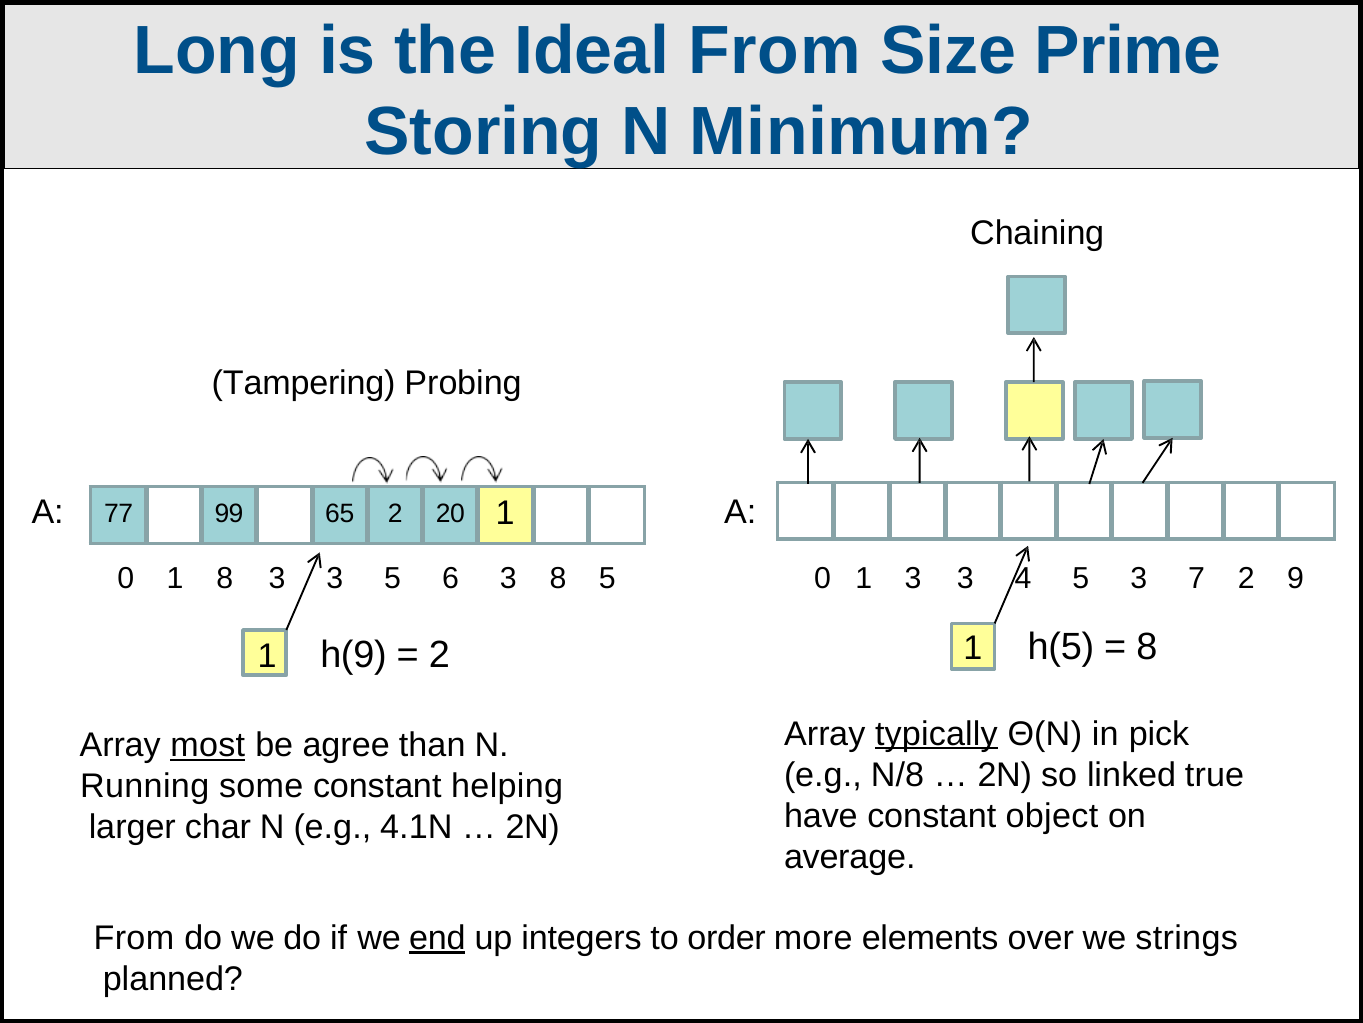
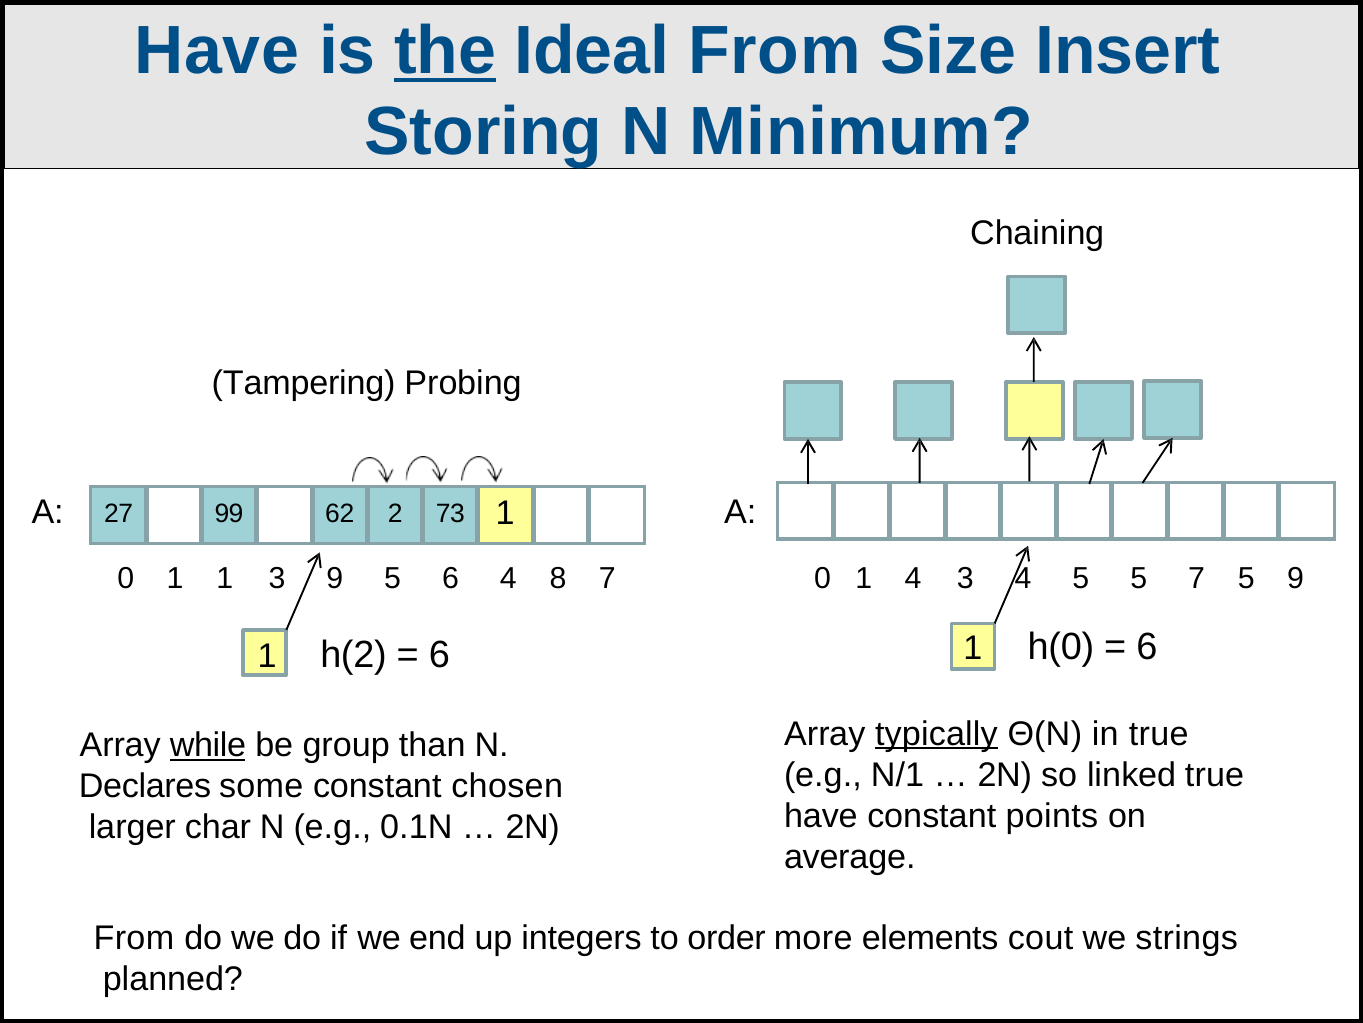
Long at (217, 51): Long -> Have
the underline: none -> present
Prime: Prime -> Insert
77: 77 -> 27
65: 65 -> 62
20: 20 -> 73
1 8: 8 -> 1
3 at (335, 578): 3 -> 9
6 3: 3 -> 4
8 5: 5 -> 7
1 3: 3 -> 4
5 3: 3 -> 5
7 2: 2 -> 5
h(5: h(5 -> h(0
8 at (1147, 646): 8 -> 6
h(9: h(9 -> h(2
2 at (439, 654): 2 -> 6
in pick: pick -> true
most: most -> while
agree: agree -> group
N/8: N/8 -> N/1
Running: Running -> Declares
helping: helping -> chosen
object: object -> points
4.1N: 4.1N -> 0.1N
end underline: present -> none
over: over -> cout
